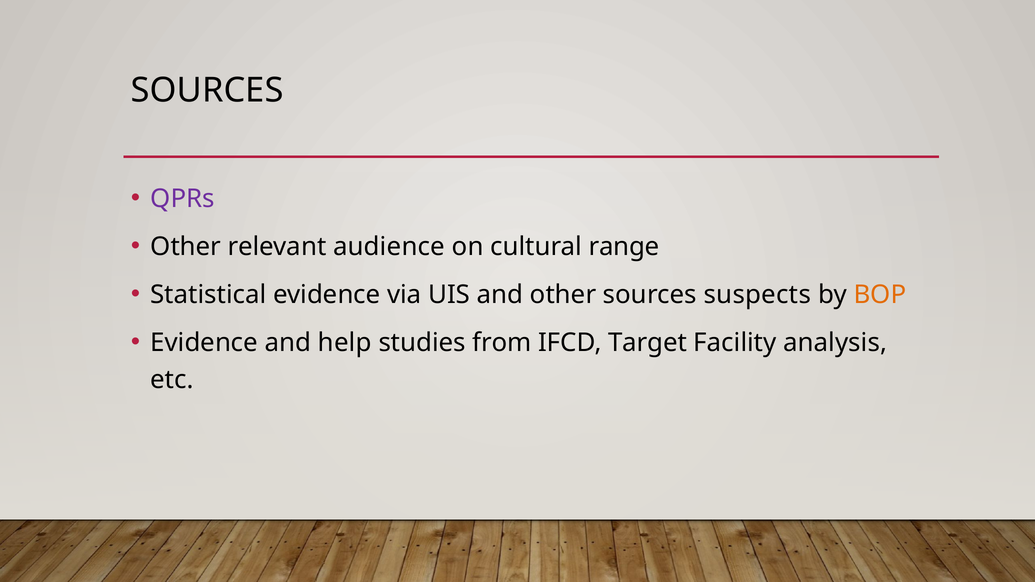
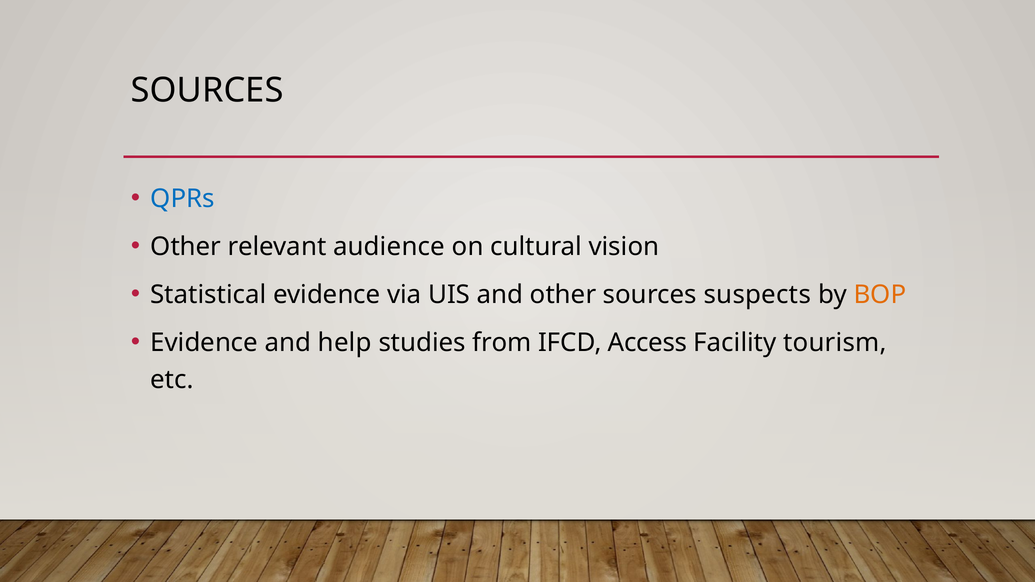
QPRs colour: purple -> blue
range: range -> vision
Target: Target -> Access
analysis: analysis -> tourism
